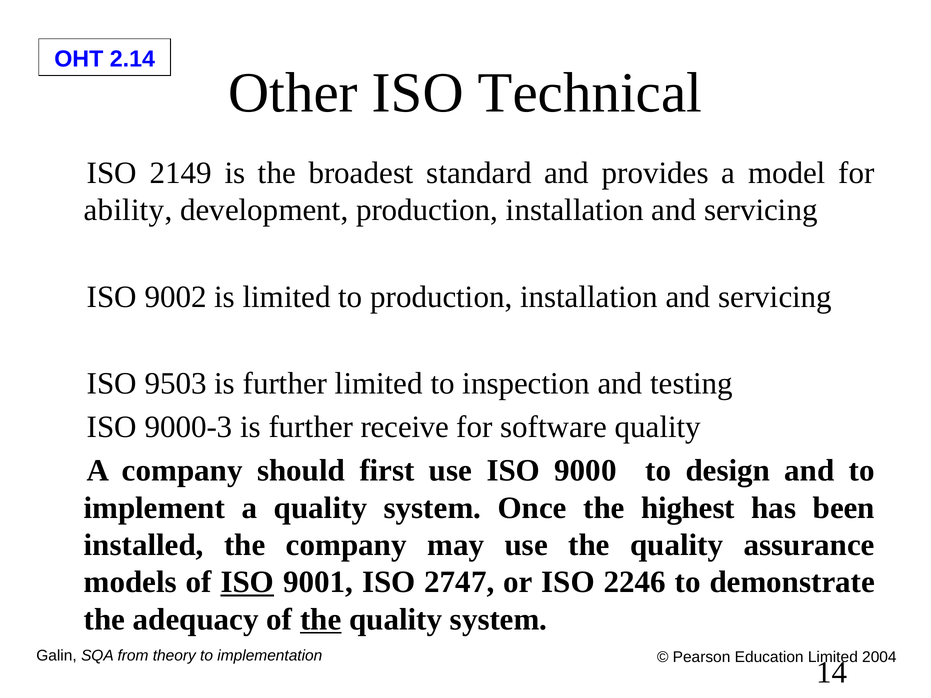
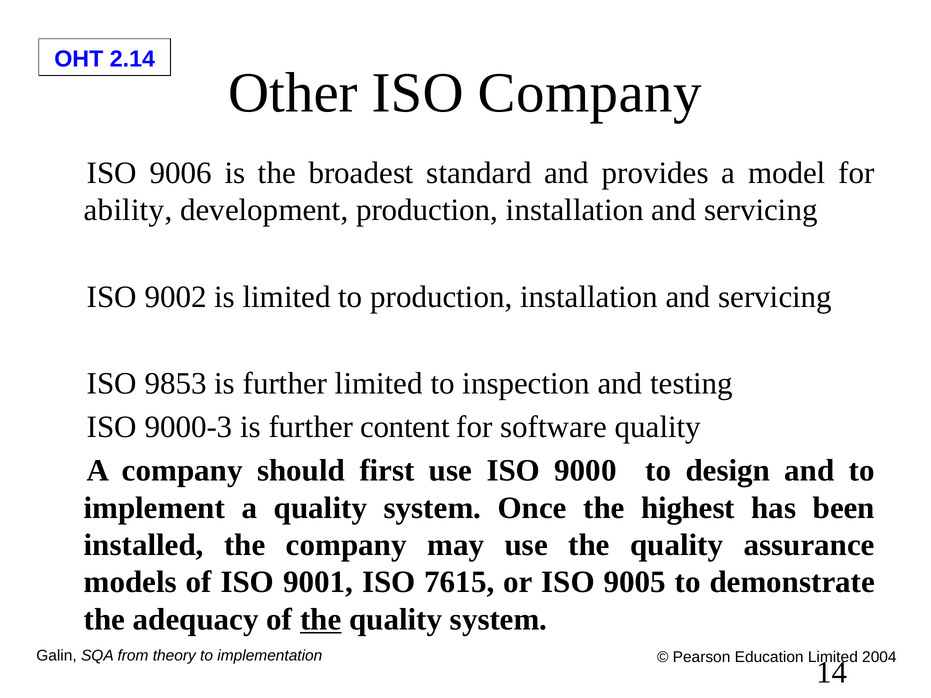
ISO Technical: Technical -> Company
2149: 2149 -> 9006
9503: 9503 -> 9853
receive: receive -> content
ISO at (247, 582) underline: present -> none
2747: 2747 -> 7615
2246: 2246 -> 9005
